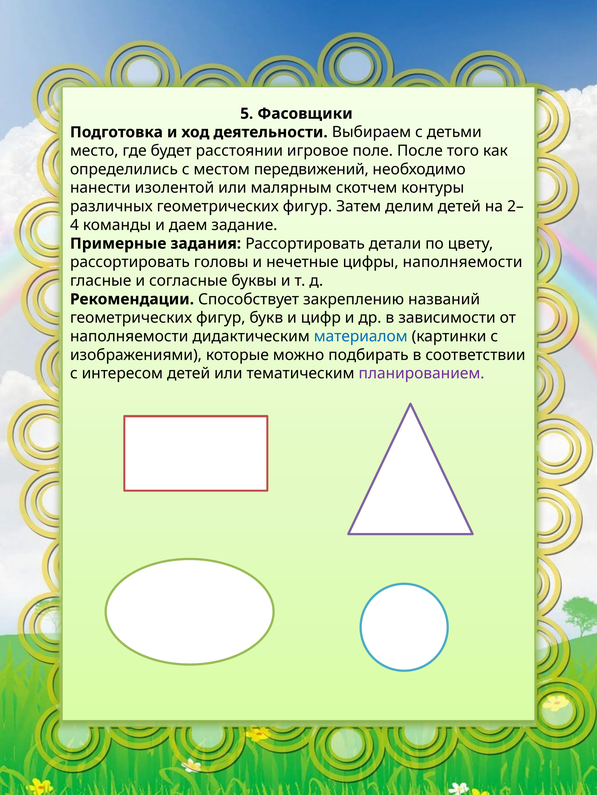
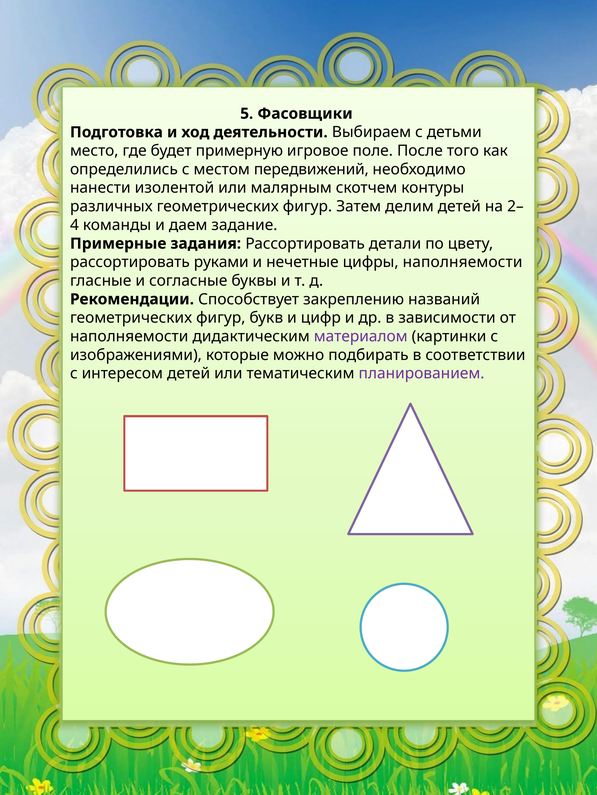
расстоянии: расстоянии -> примерную
головы: головы -> руками
материалом colour: blue -> purple
